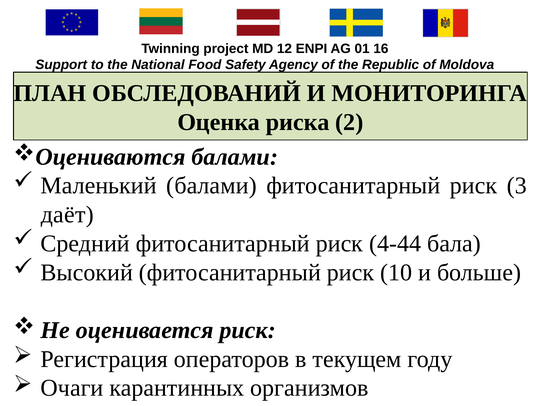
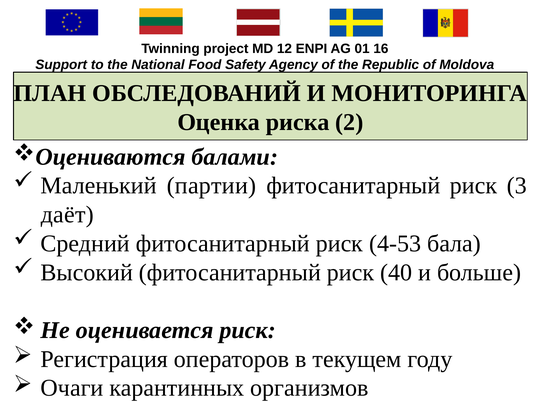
Маленький балами: балами -> партии
4-44: 4-44 -> 4-53
10: 10 -> 40
